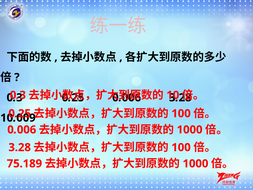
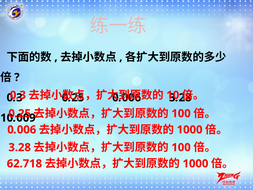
75.189: 75.189 -> 62.718
